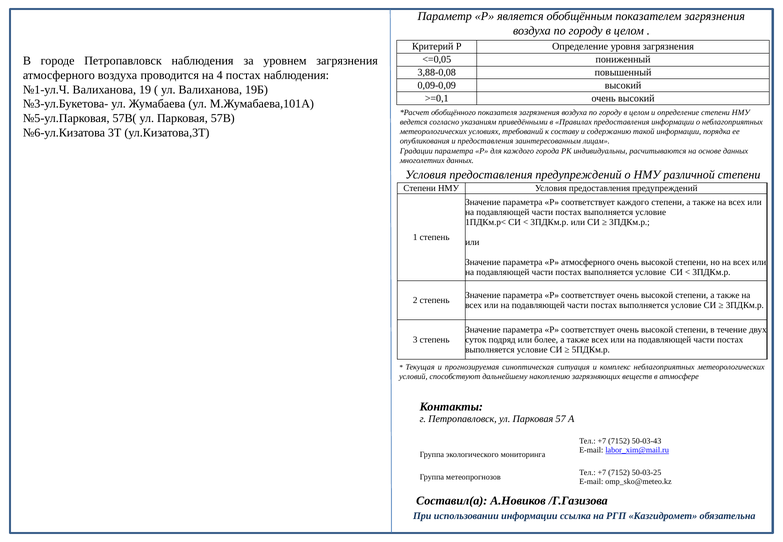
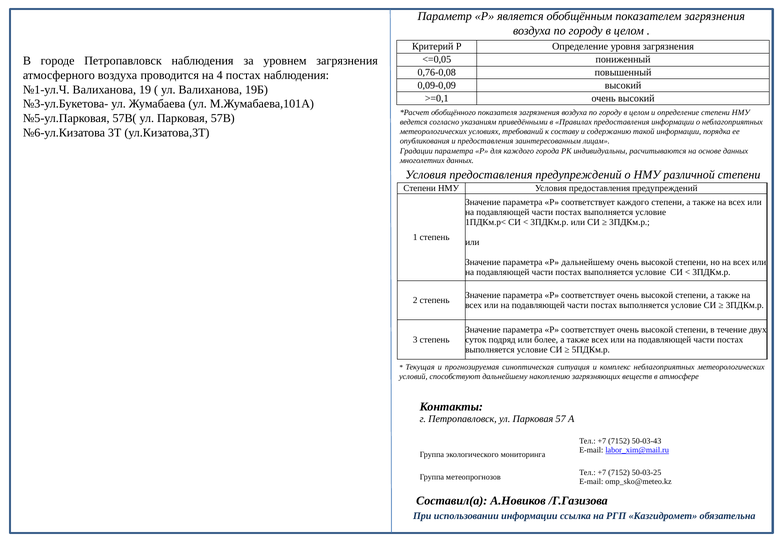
3,88-0,08: 3,88-0,08 -> 0,76-0,08
Р атмосферного: атмосферного -> дальнейшему
